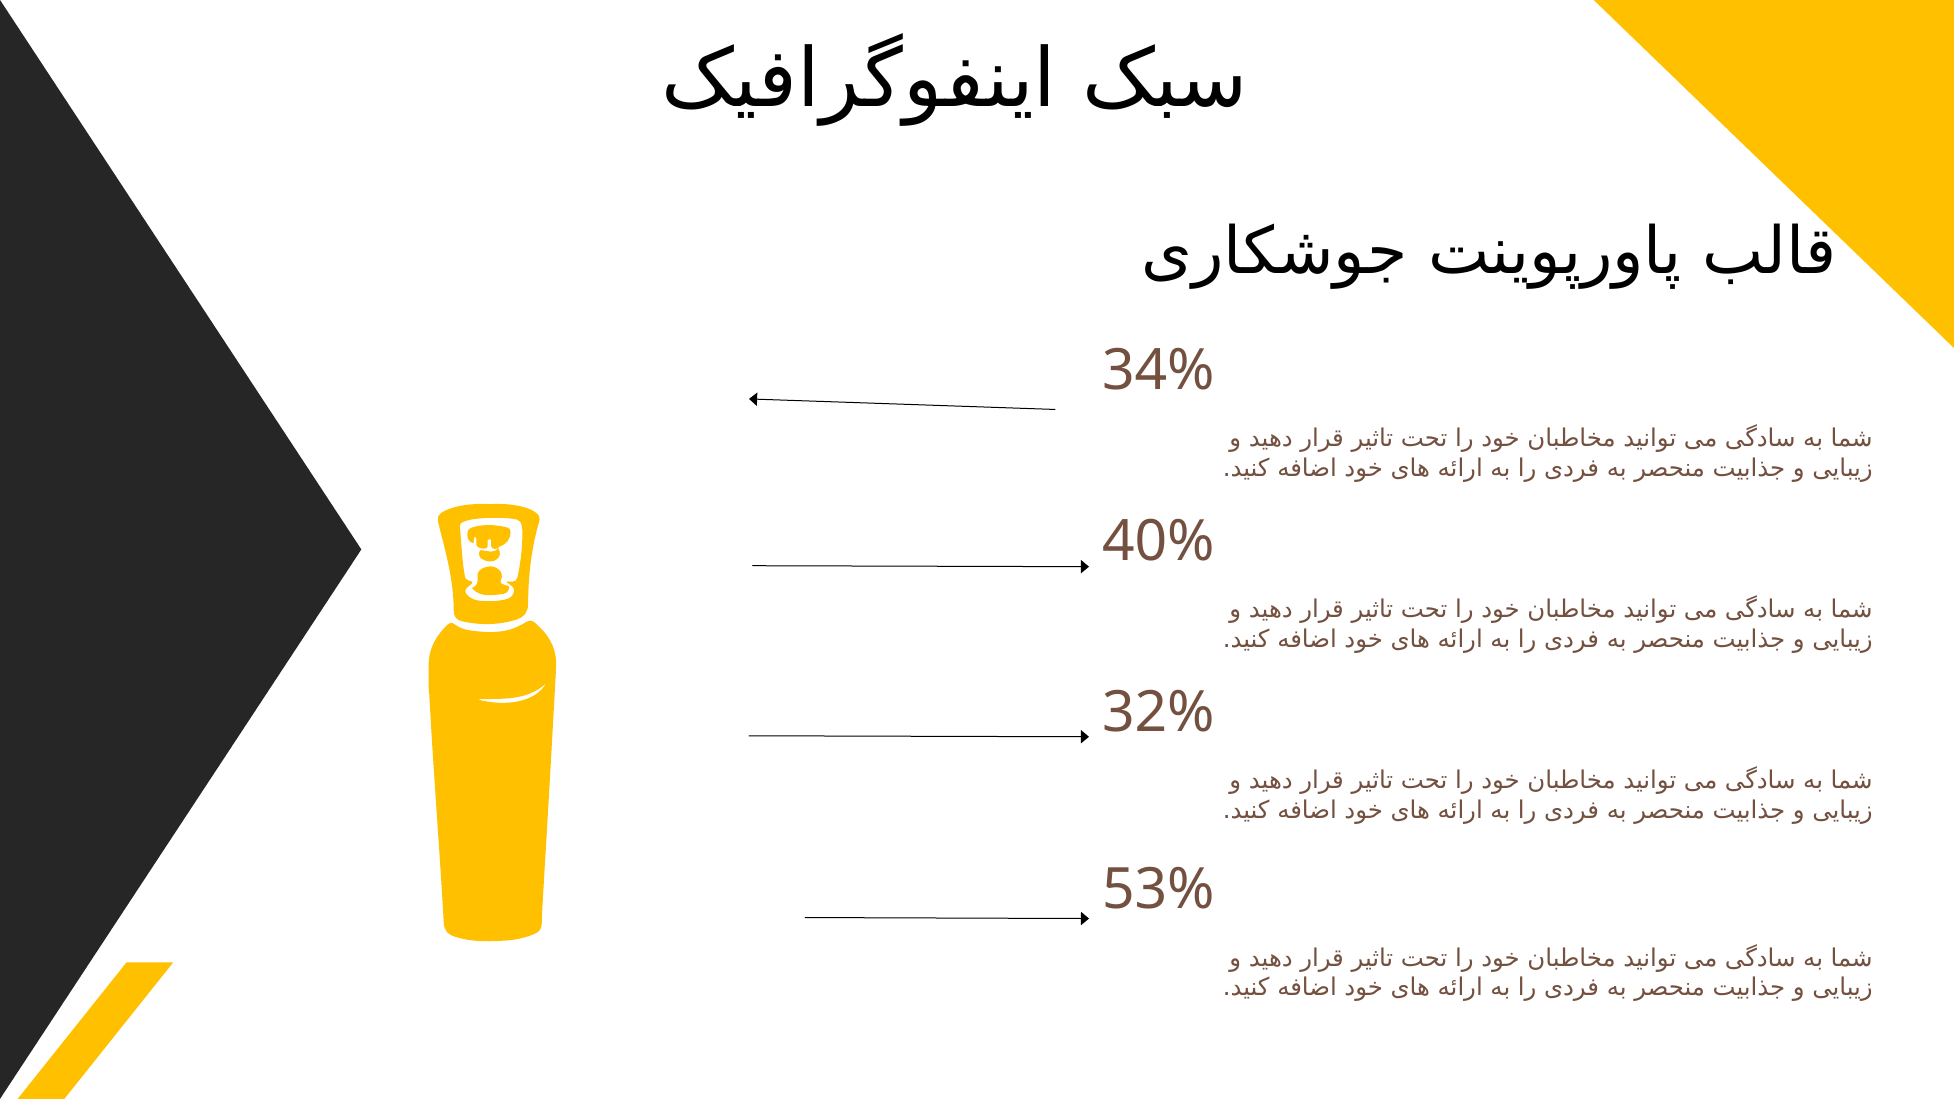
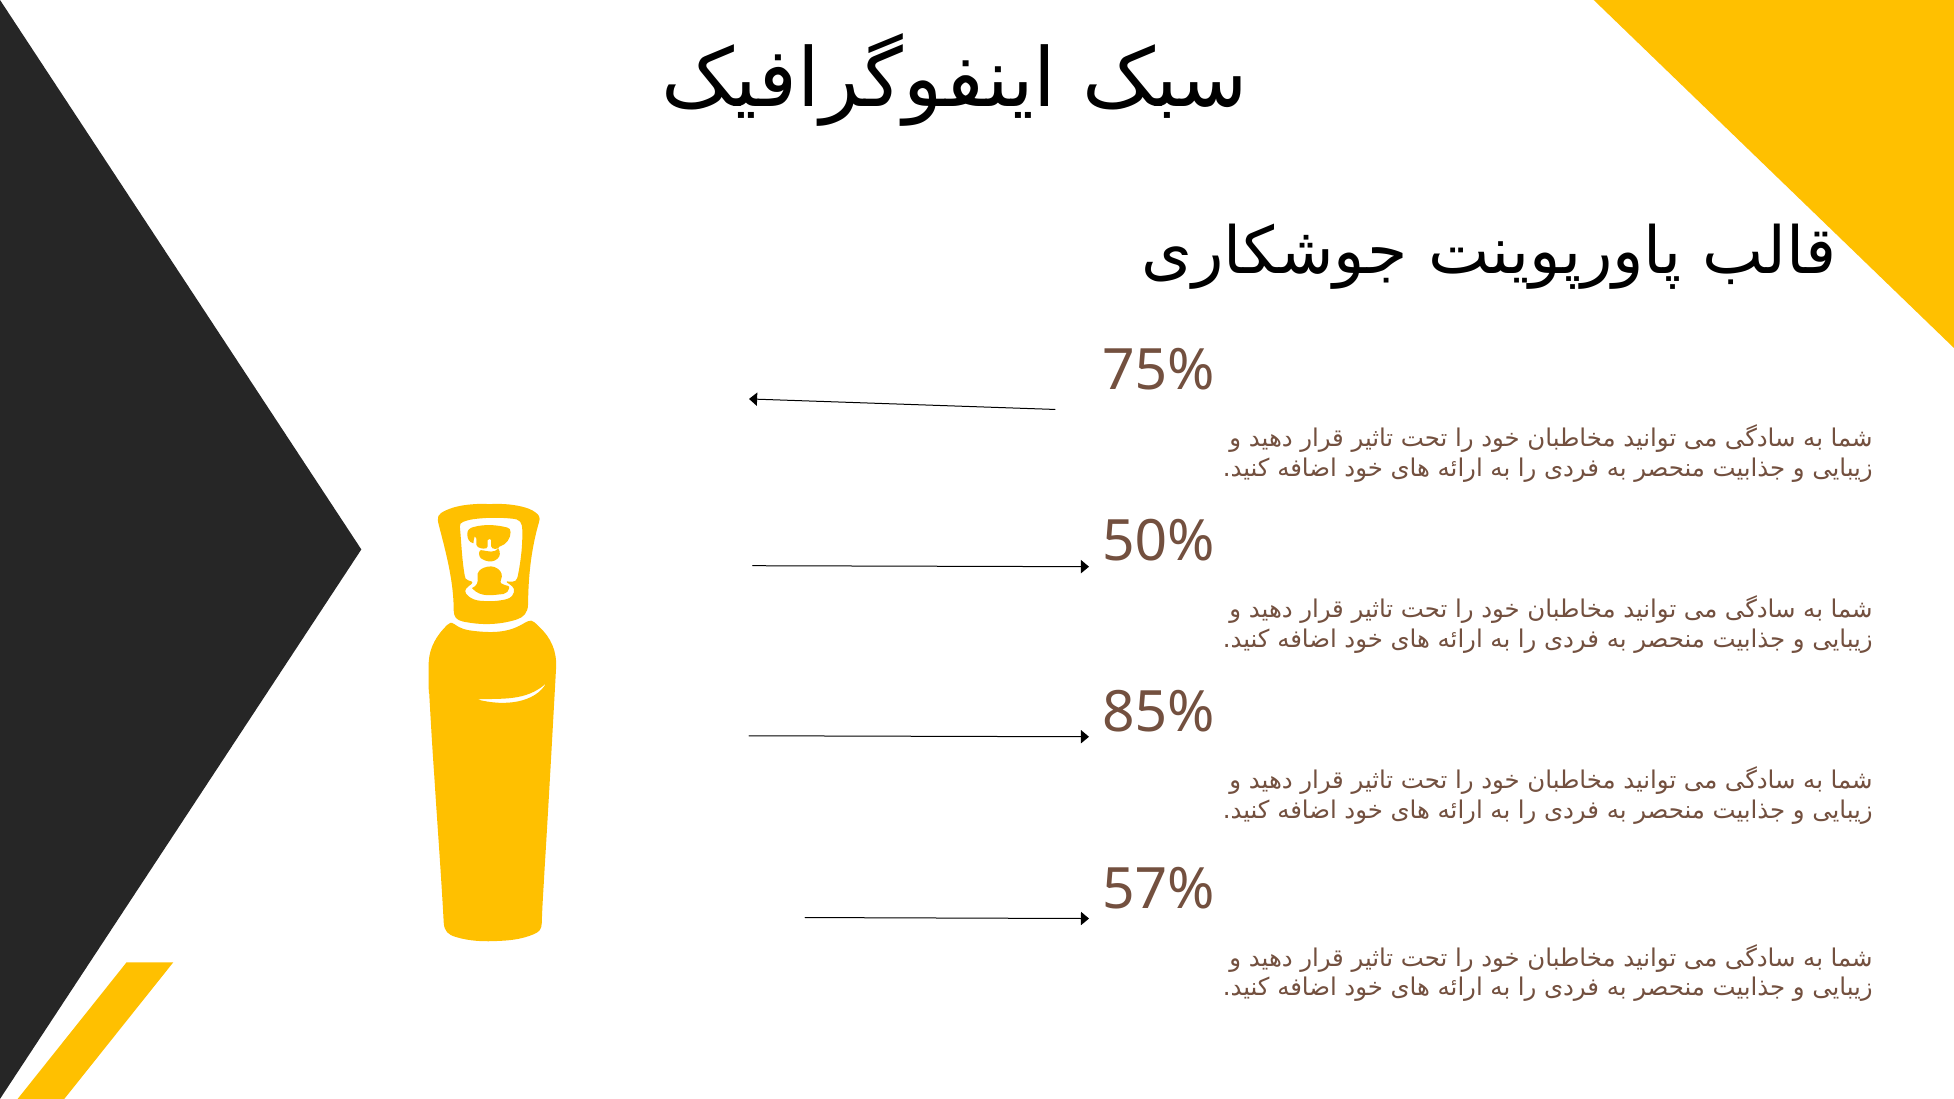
34%: 34% -> 75%
40%: 40% -> 50%
32%: 32% -> 85%
53%: 53% -> 57%
